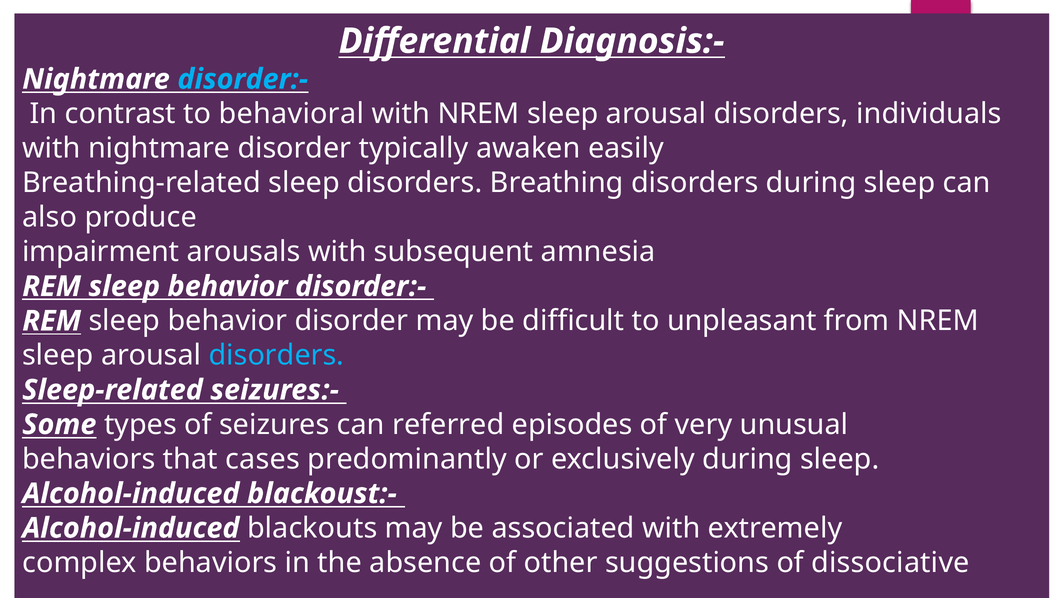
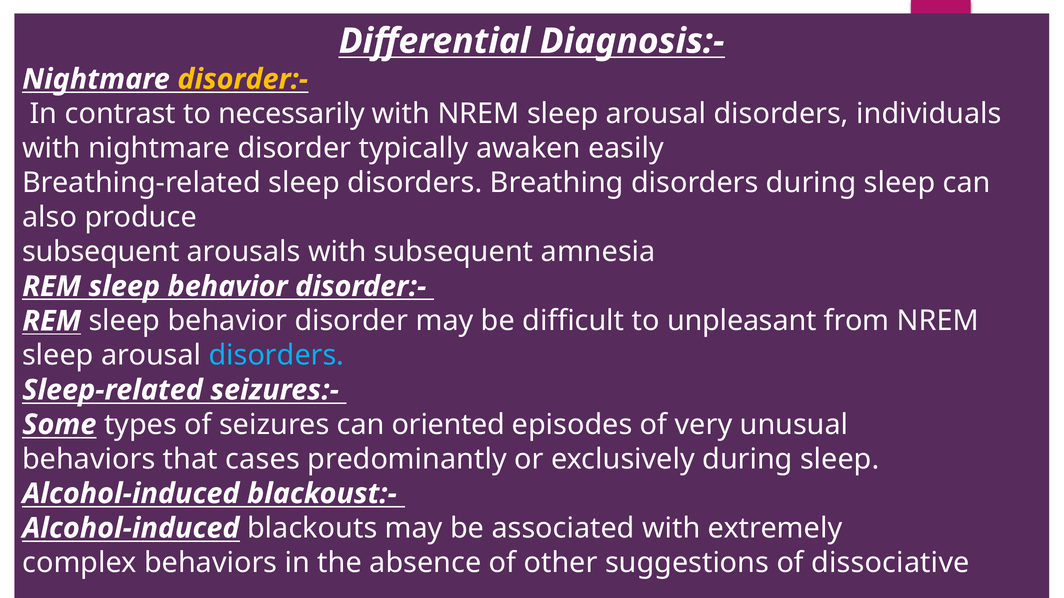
disorder:- at (243, 79) colour: light blue -> yellow
behavioral: behavioral -> necessarily
impairment at (101, 252): impairment -> subsequent
referred: referred -> oriented
